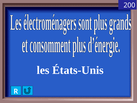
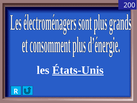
États-Unis underline: none -> present
